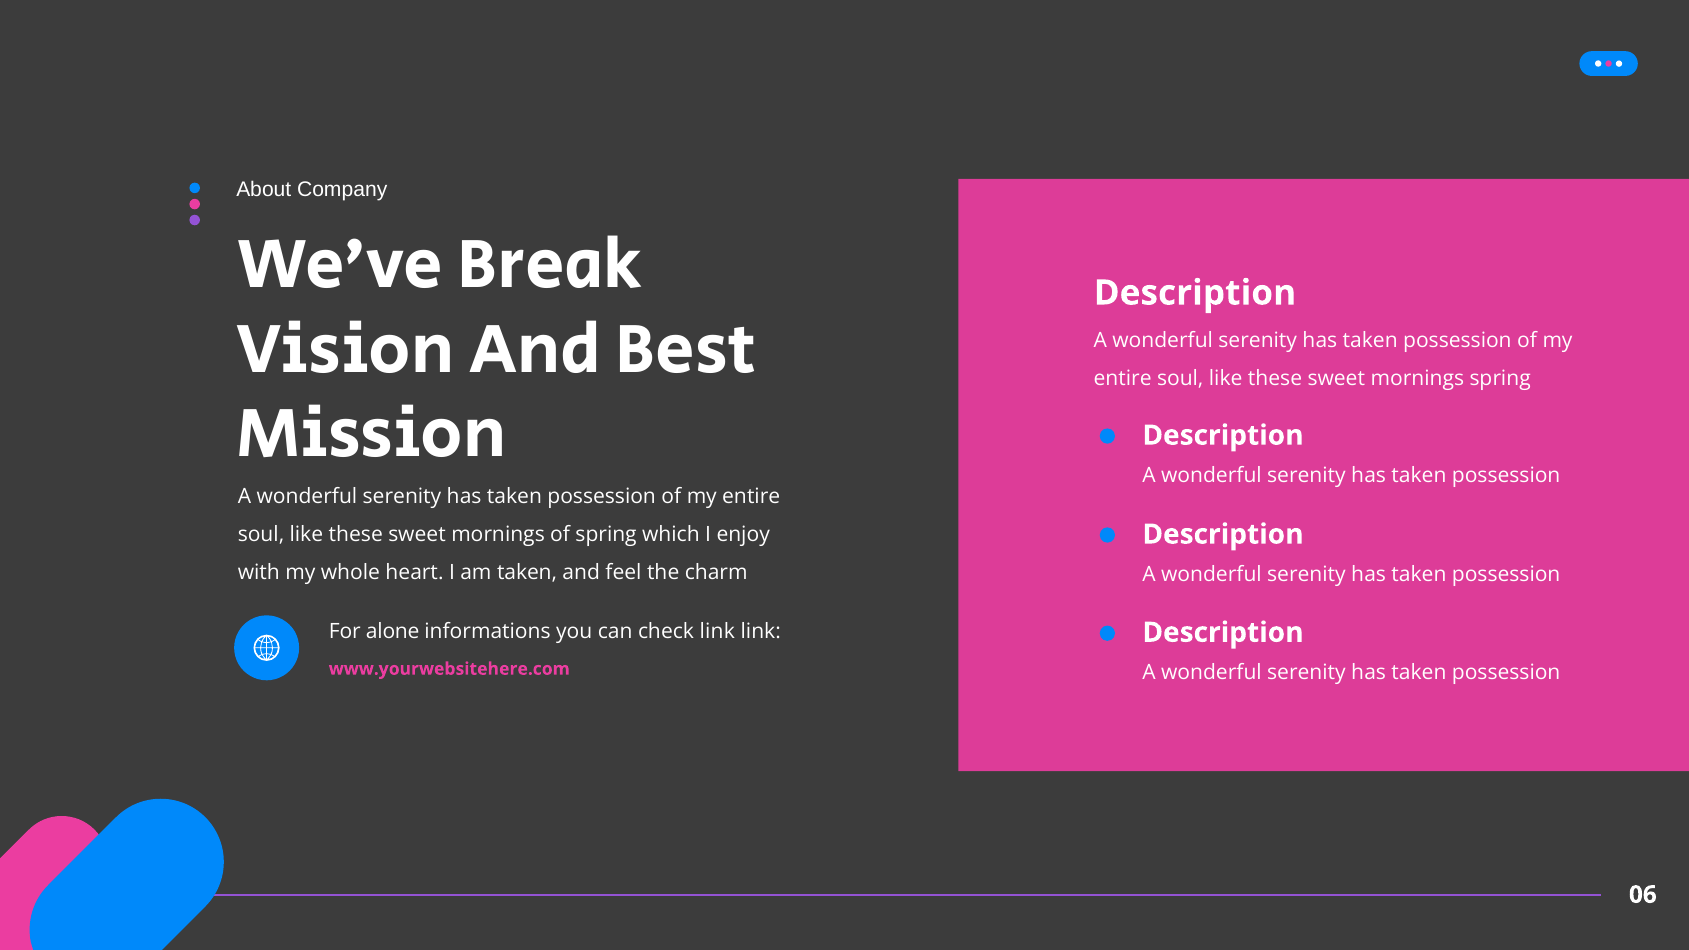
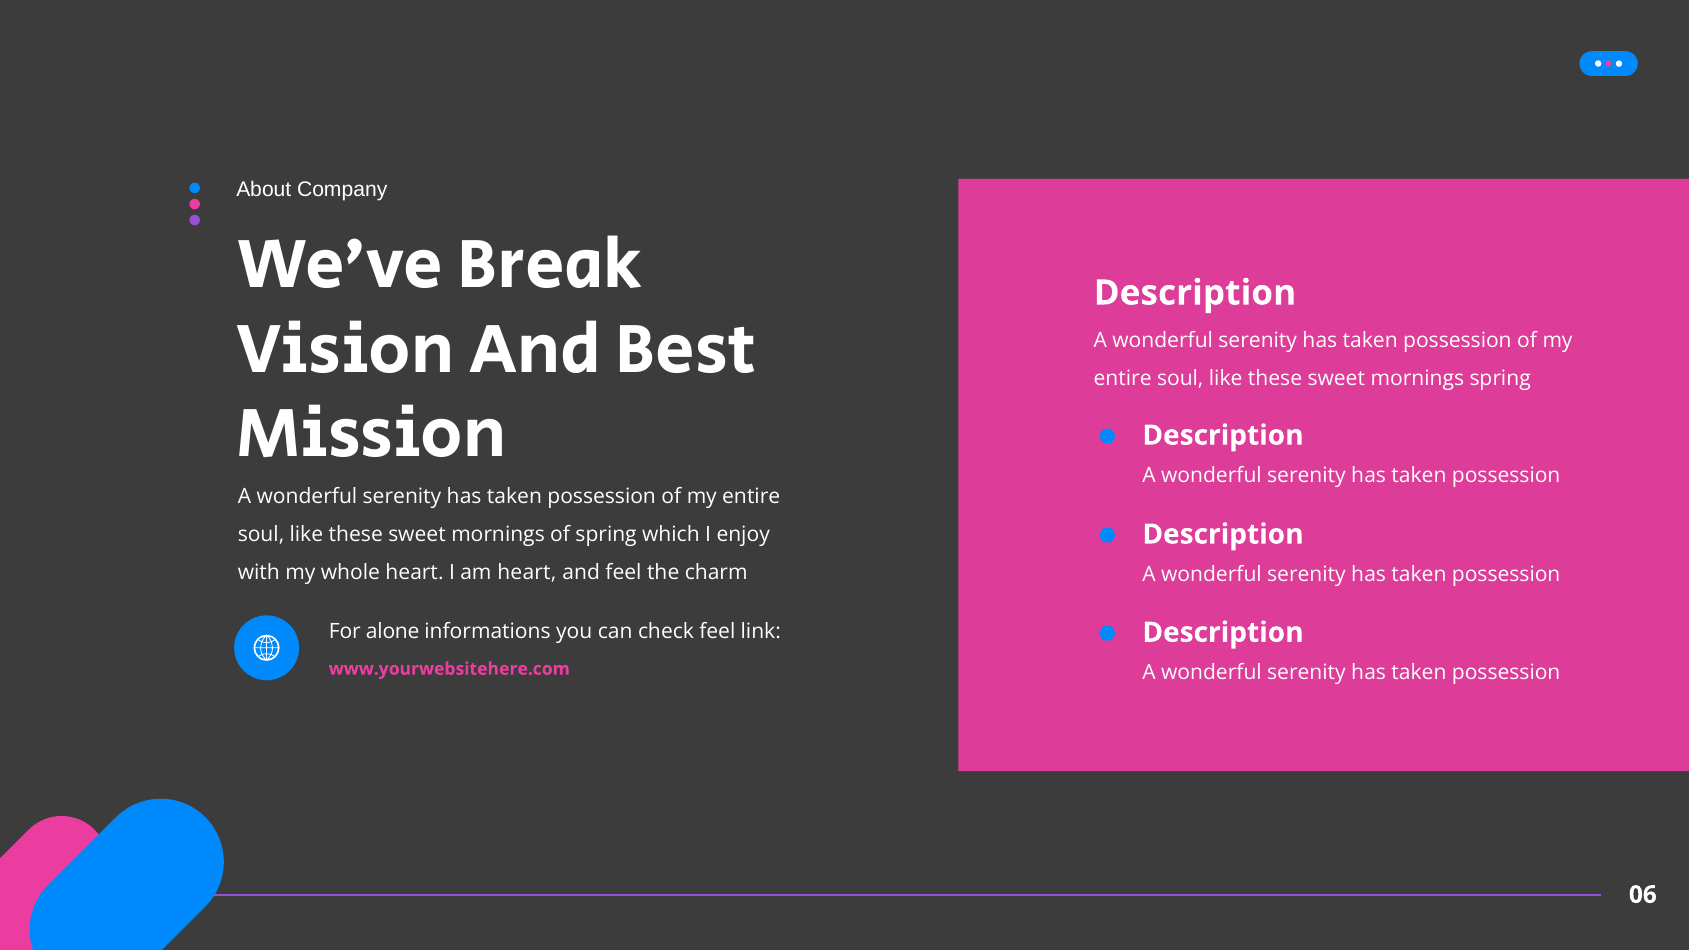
am taken: taken -> heart
check link: link -> feel
